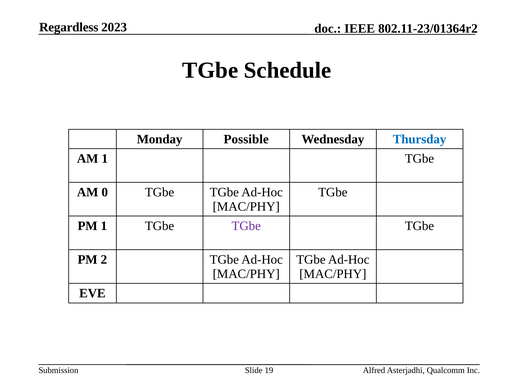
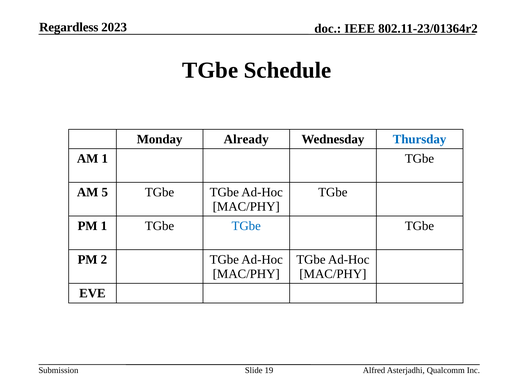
Possible: Possible -> Already
0: 0 -> 5
TGbe at (246, 226) colour: purple -> blue
